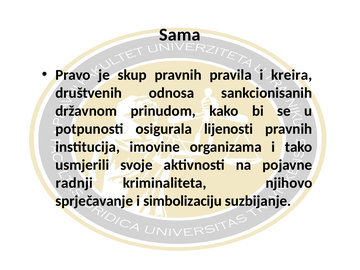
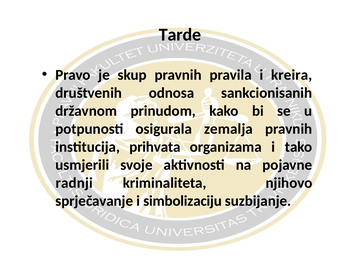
Sama: Sama -> Tarde
lijenosti: lijenosti -> zemalja
imovine: imovine -> prihvata
